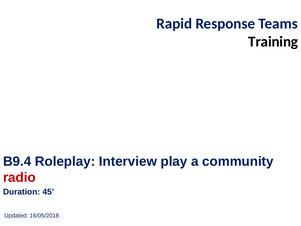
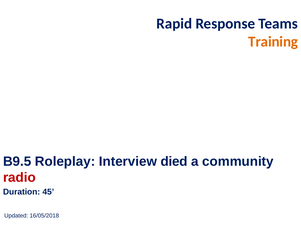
Training colour: black -> orange
B9.4: B9.4 -> B9.5
play: play -> died
